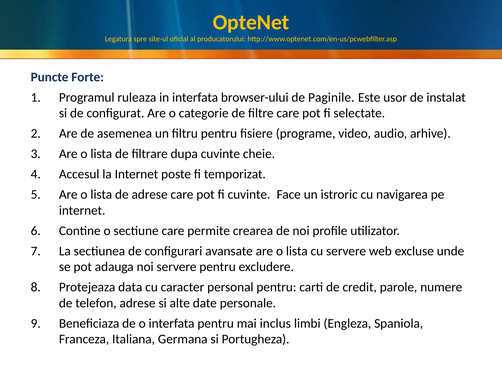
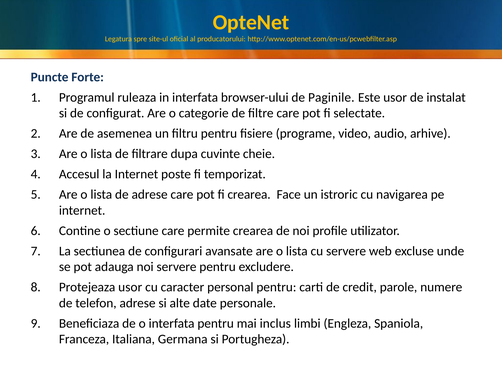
fi cuvinte: cuvinte -> crearea
Protejeaza data: data -> usor
